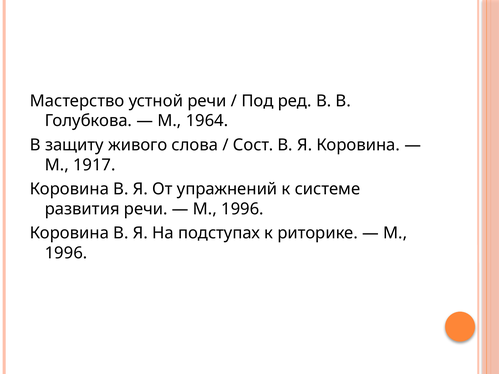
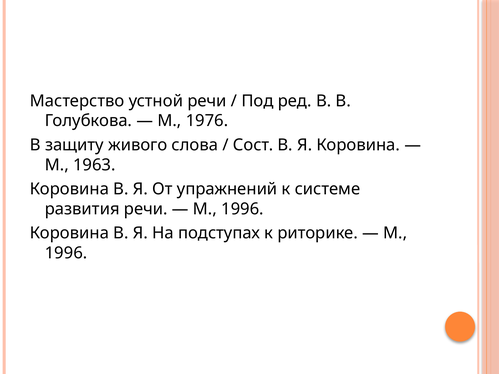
1964: 1964 -> 1976
1917: 1917 -> 1963
